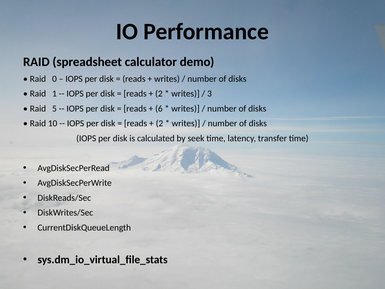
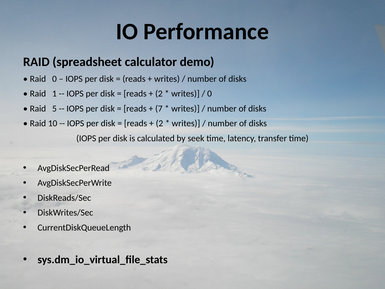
3 at (210, 94): 3 -> 0
6: 6 -> 7
